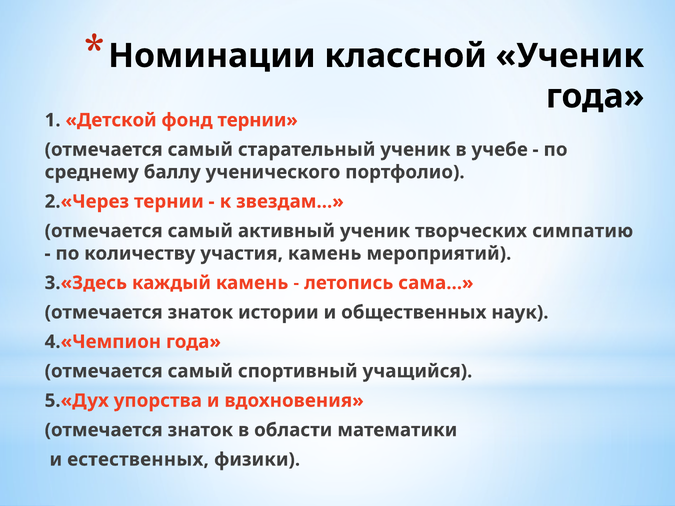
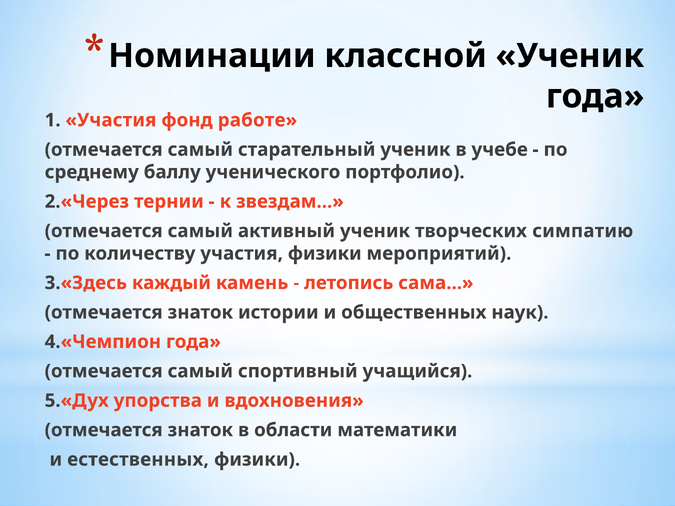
1 Детской: Детской -> Участия
фонд тернии: тернии -> работе
участия камень: камень -> физики
